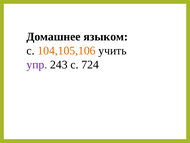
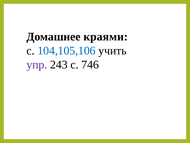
языком: языком -> краями
104,105,106 colour: orange -> blue
724: 724 -> 746
